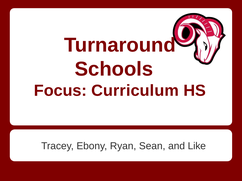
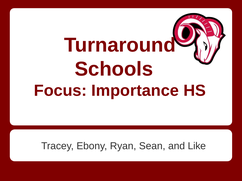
Curriculum: Curriculum -> Importance
